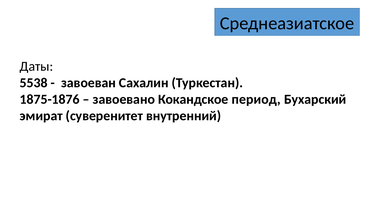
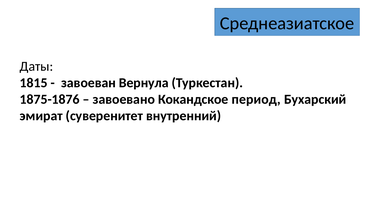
5538: 5538 -> 1815
Сахалин: Сахалин -> Вернула
